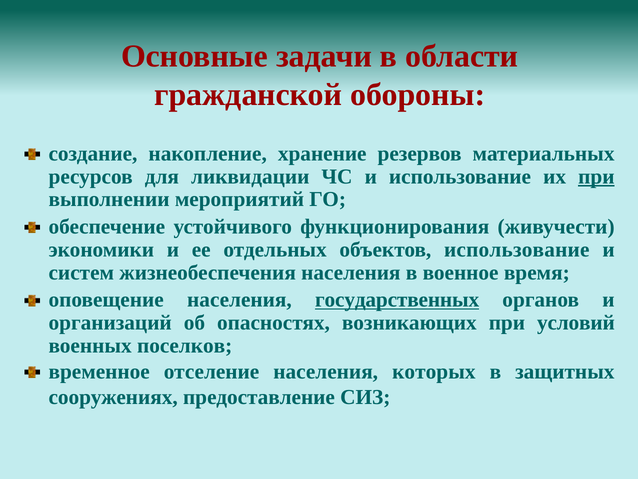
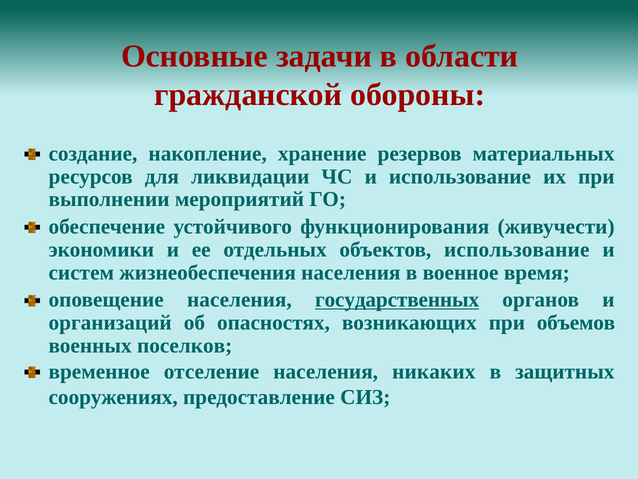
при at (596, 176) underline: present -> none
условий: условий -> объемов
которых: которых -> никаких
